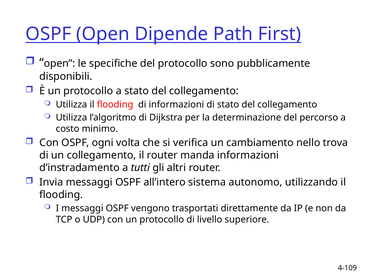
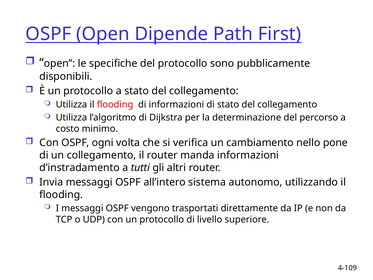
trova: trova -> pone
